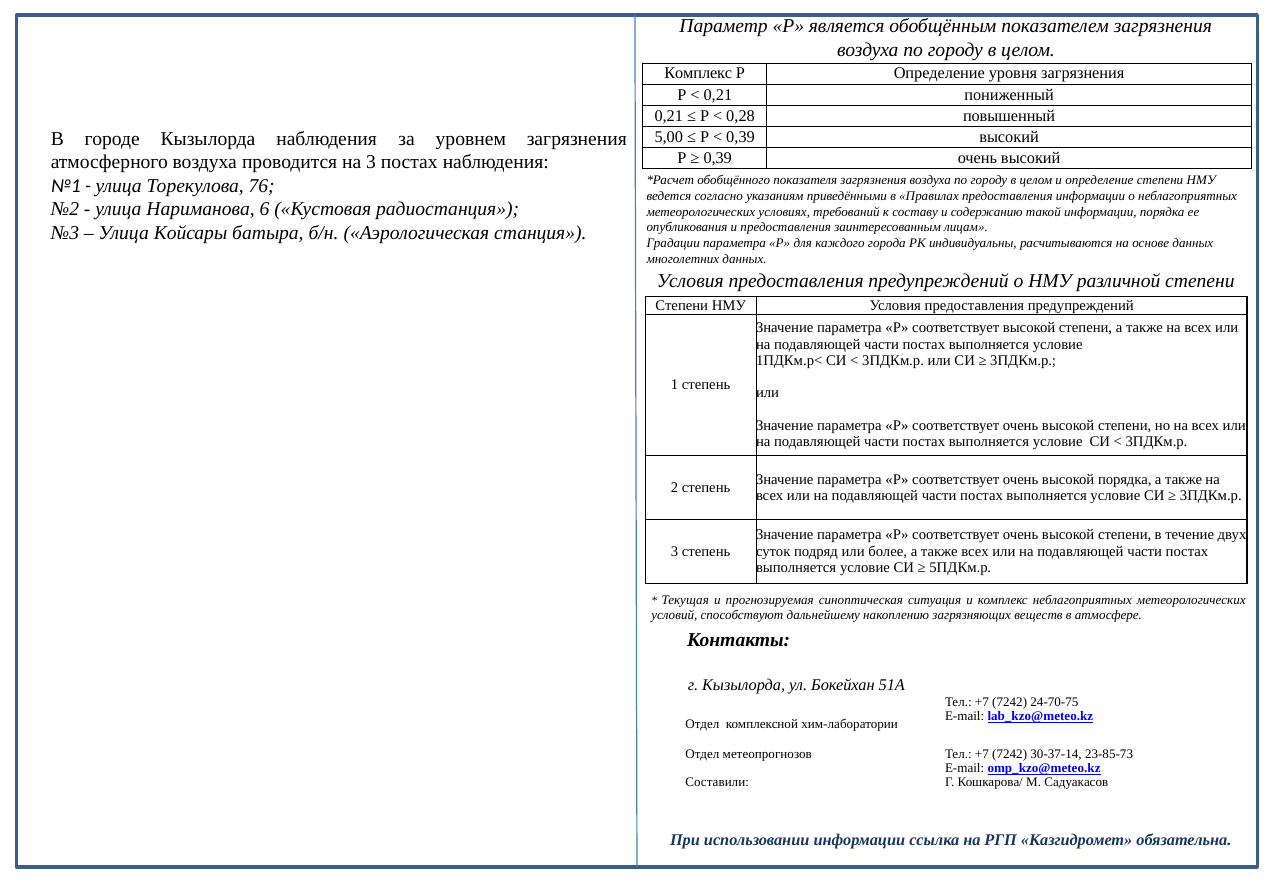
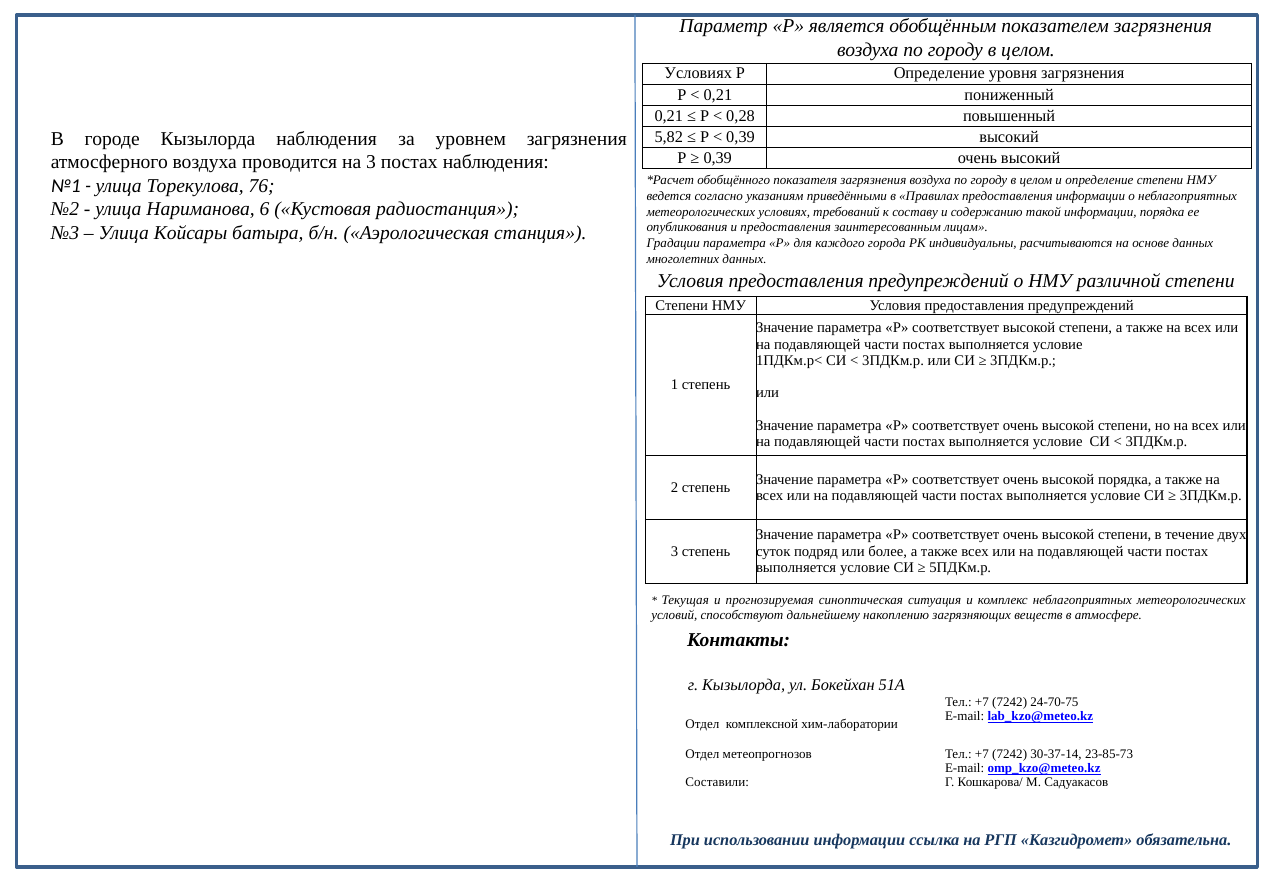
Комплекс at (698, 74): Комплекс -> Условиях
5,00: 5,00 -> 5,82
